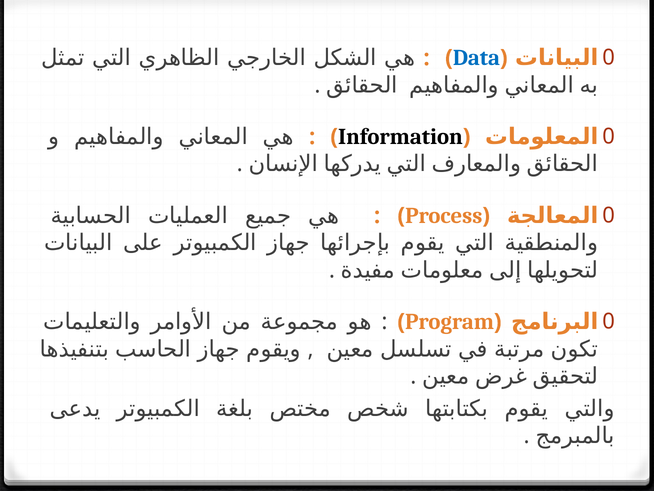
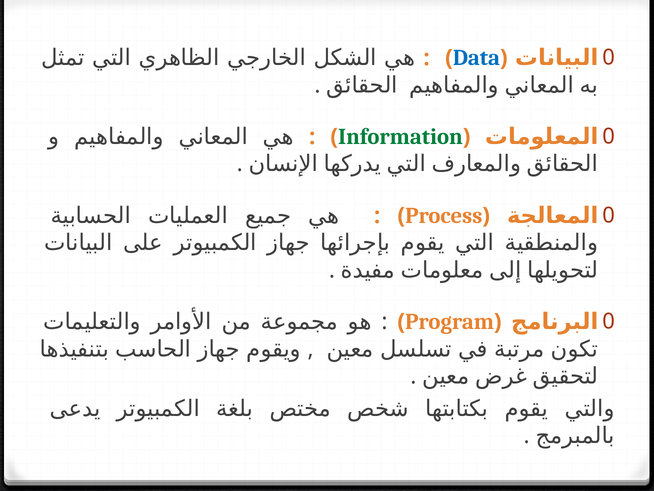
Information colour: black -> green
